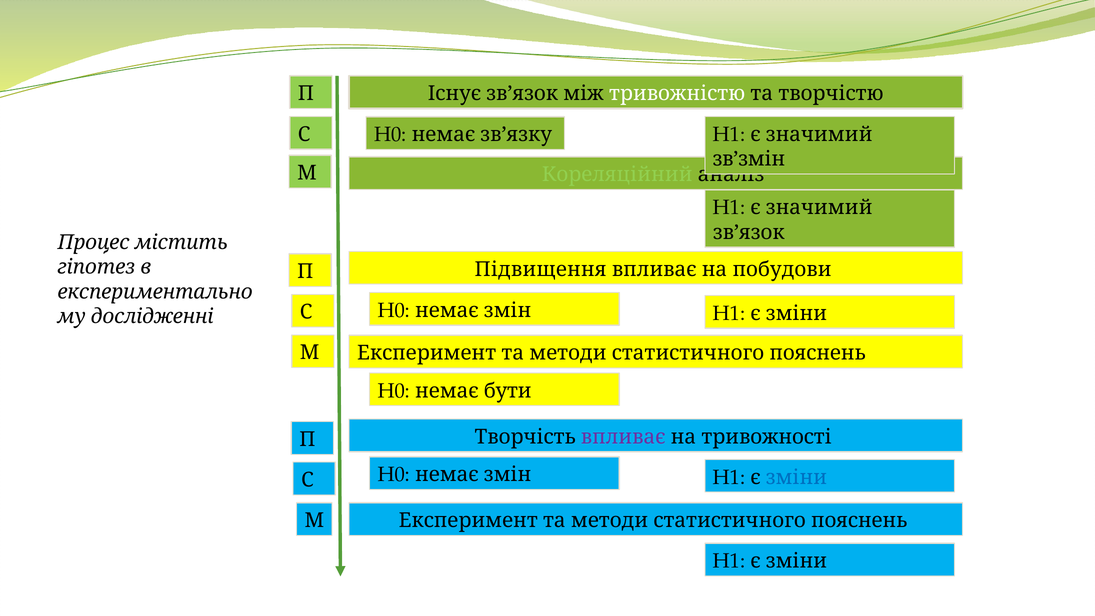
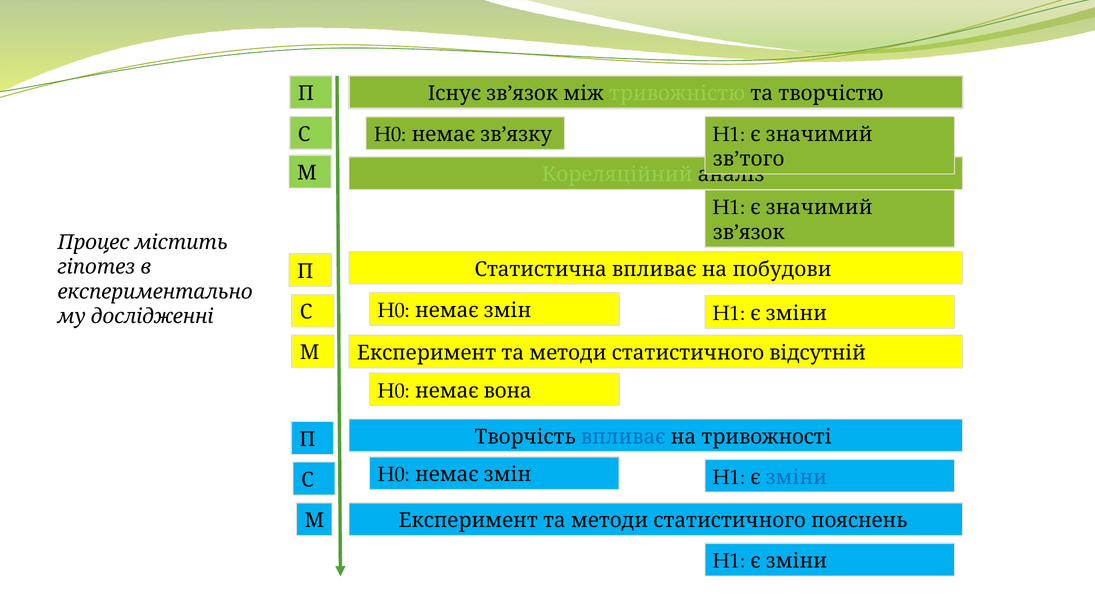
тривожністю colour: white -> light green
зв’змін: зв’змін -> зв’того
Підвищення: Підвищення -> Статистична
пояснень at (817, 353): пояснень -> відсутній
бути: бути -> вона
впливає at (623, 437) colour: purple -> blue
